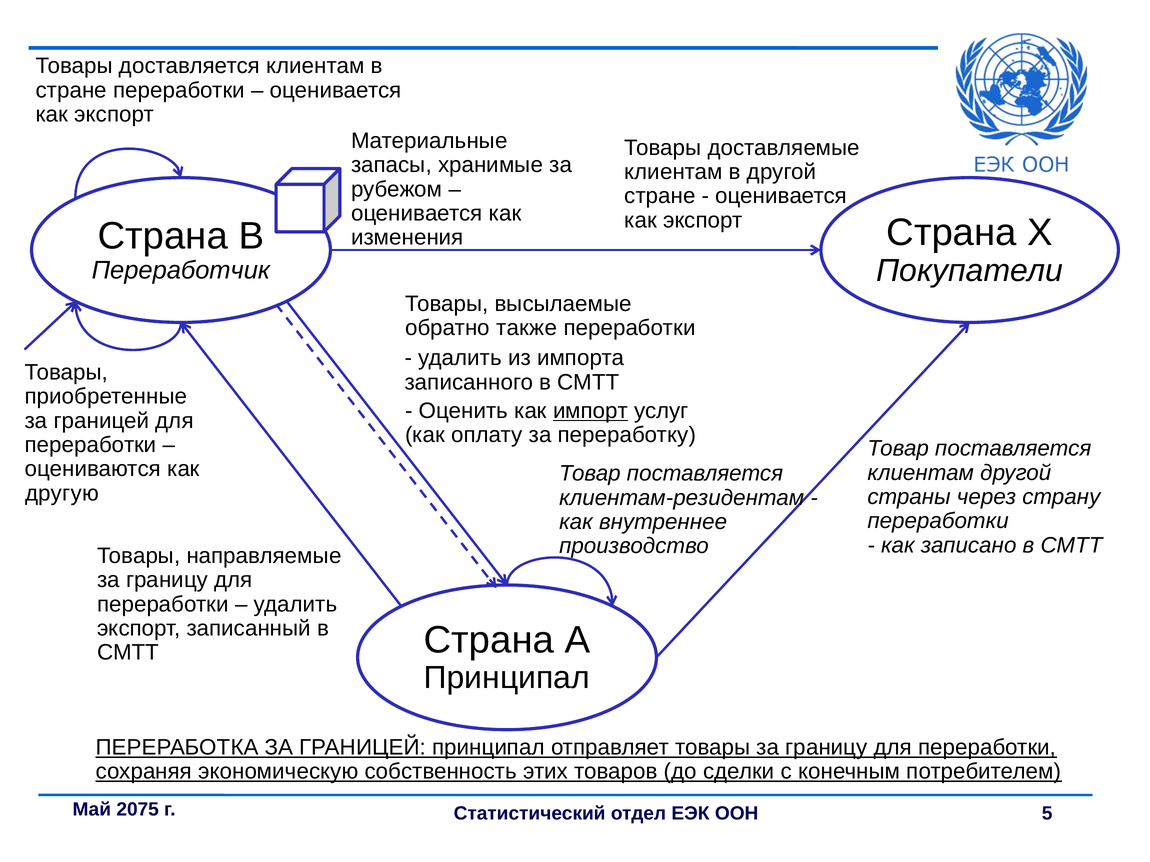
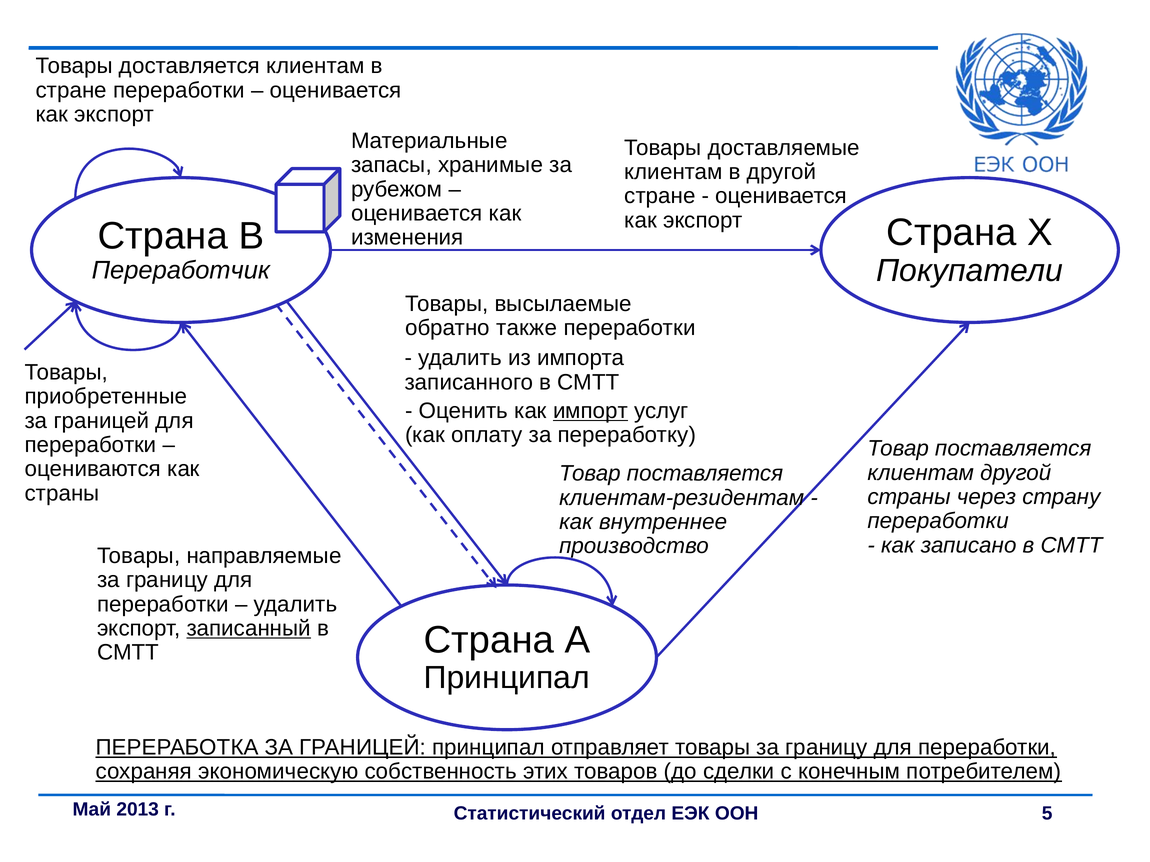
другую at (62, 493): другую -> страны
записанный underline: none -> present
2075: 2075 -> 2013
